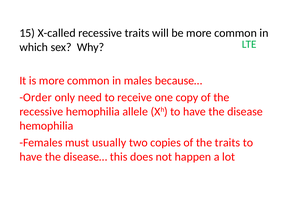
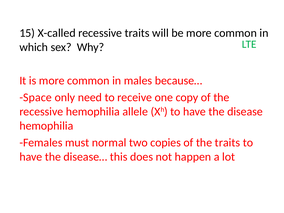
Order: Order -> Space
usually: usually -> normal
